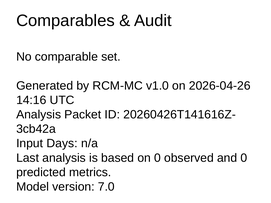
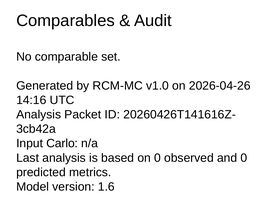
Days: Days -> Carlo
7.0: 7.0 -> 1.6
